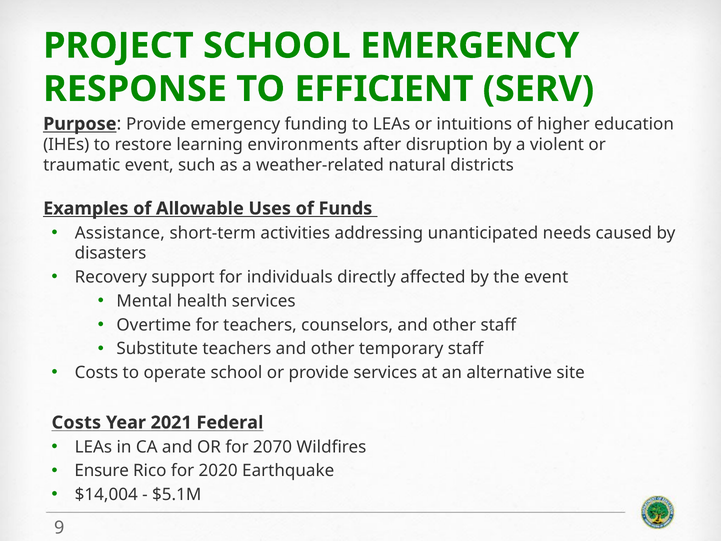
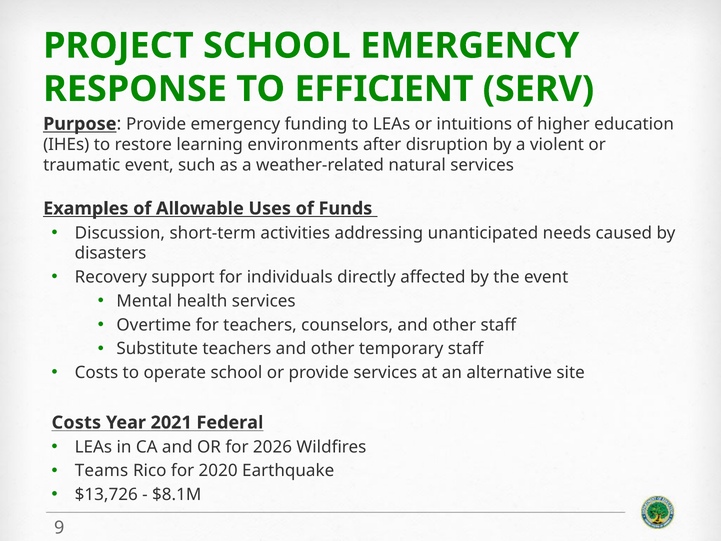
natural districts: districts -> services
Assistance: Assistance -> Discussion
2070: 2070 -> 2026
Ensure: Ensure -> Teams
$14,004: $14,004 -> $13,726
$5.1M: $5.1M -> $8.1M
